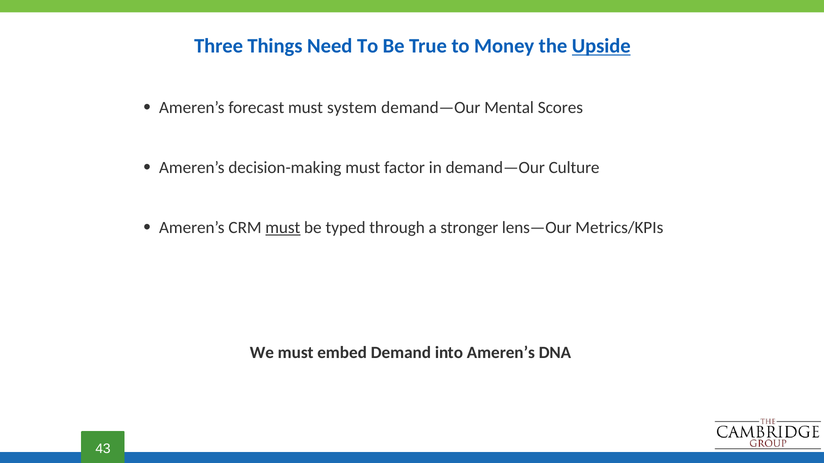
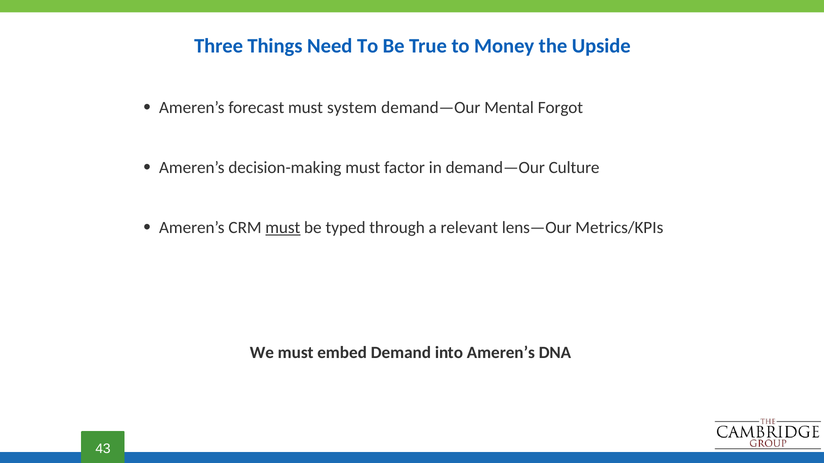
Upside underline: present -> none
Scores: Scores -> Forgot
stronger: stronger -> relevant
